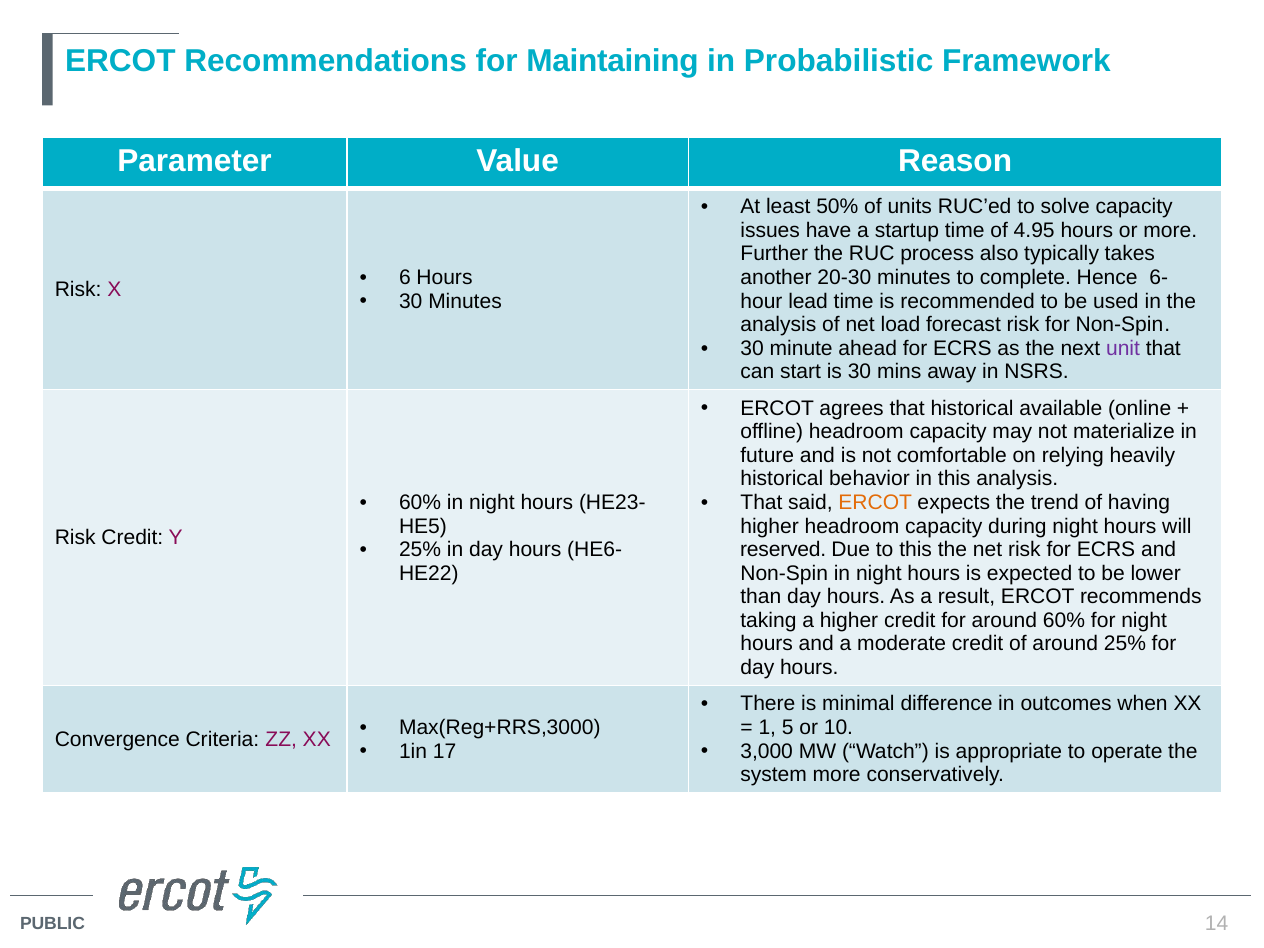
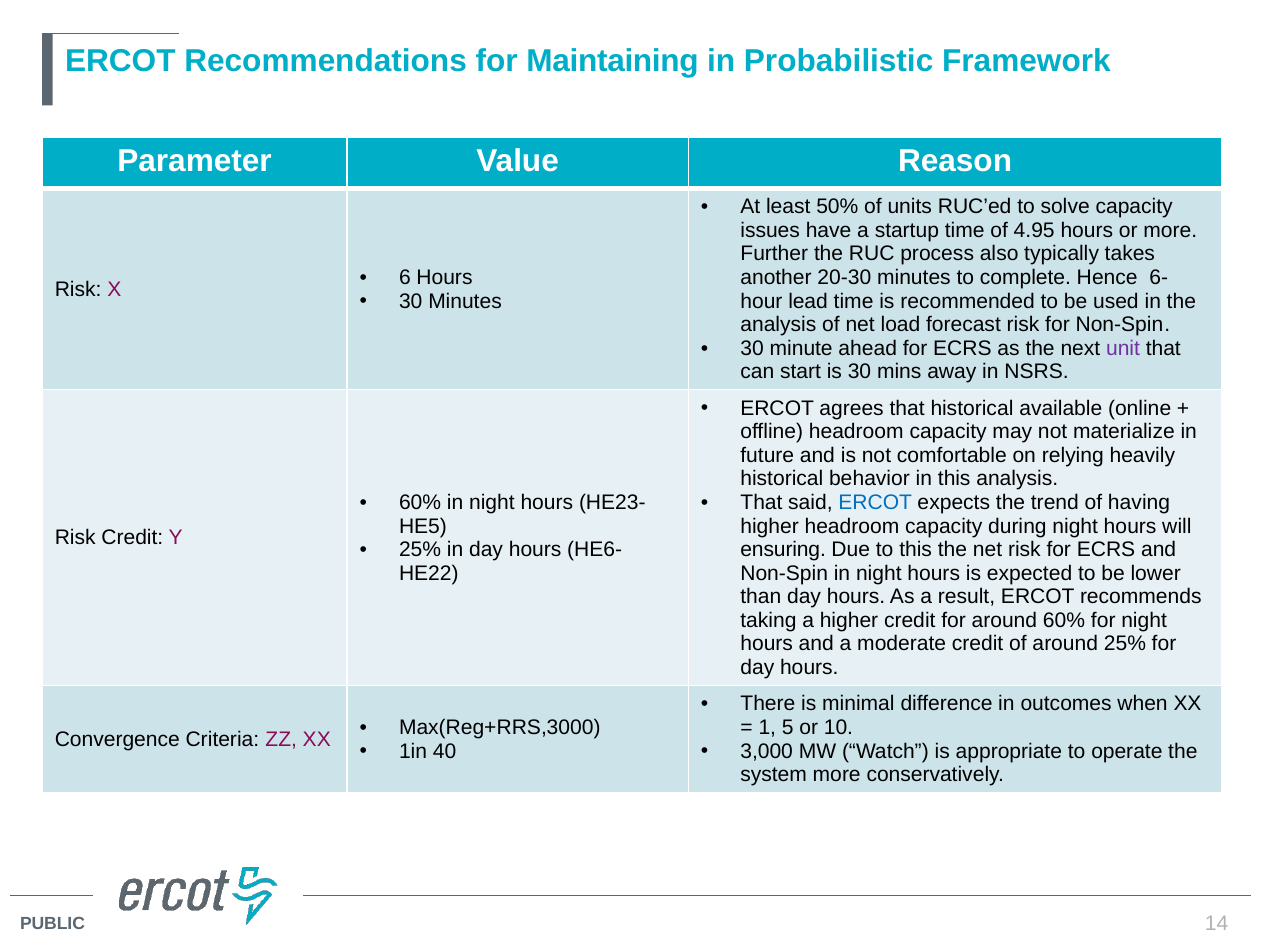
ERCOT at (875, 502) colour: orange -> blue
reserved: reserved -> ensuring
17: 17 -> 40
